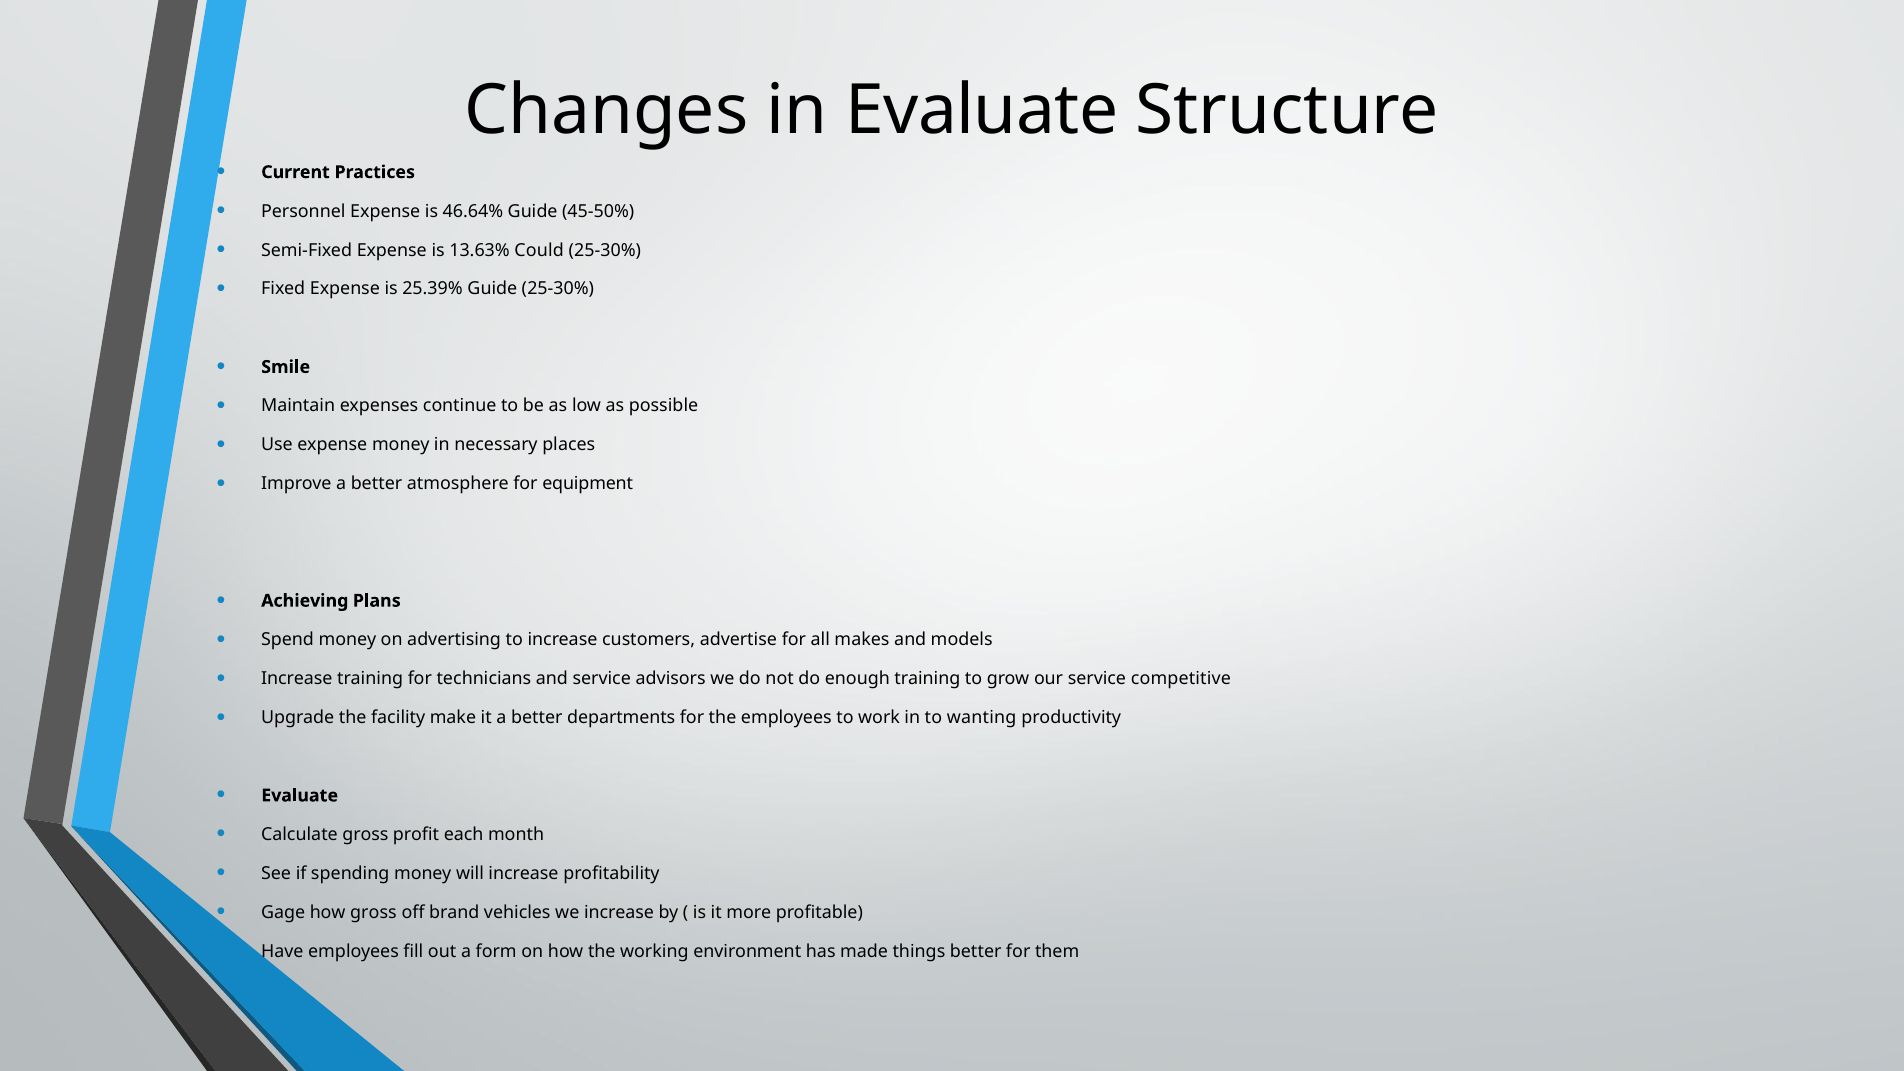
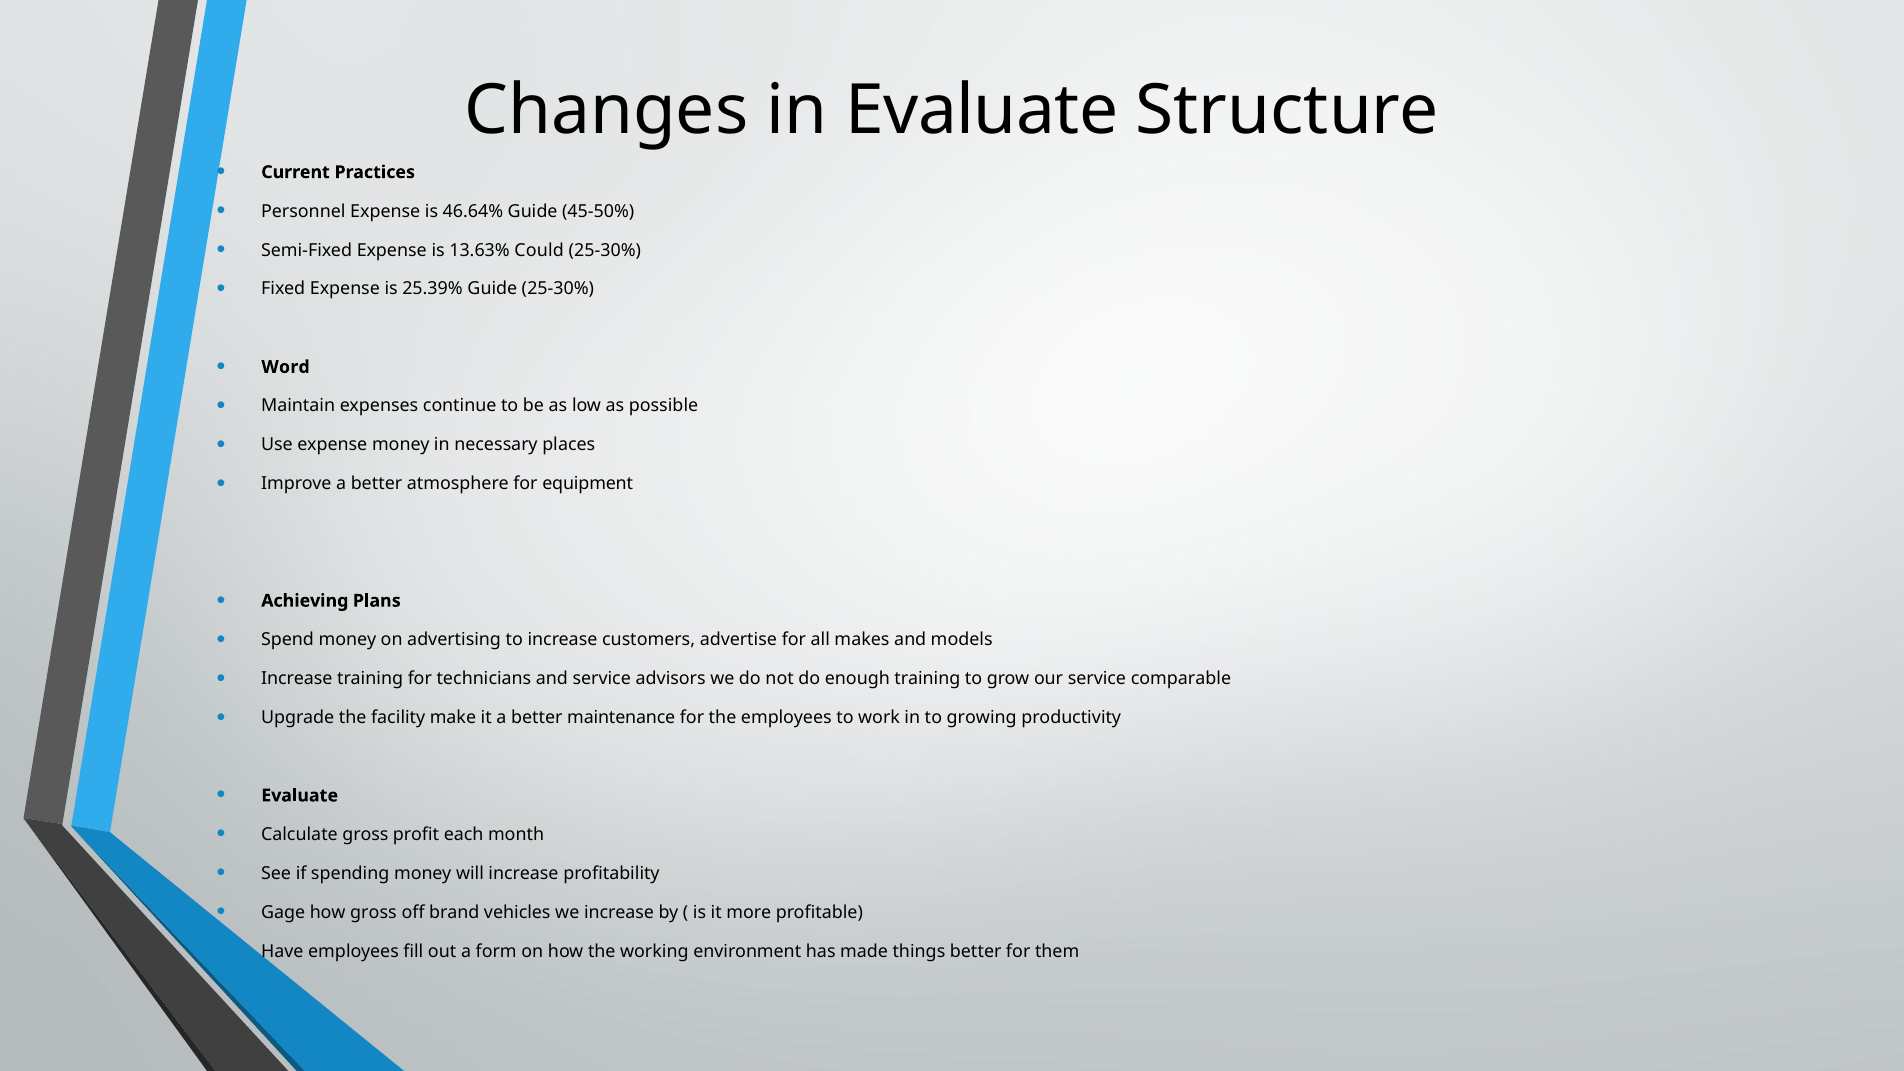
Smile: Smile -> Word
competitive: competitive -> comparable
departments: departments -> maintenance
wanting: wanting -> growing
